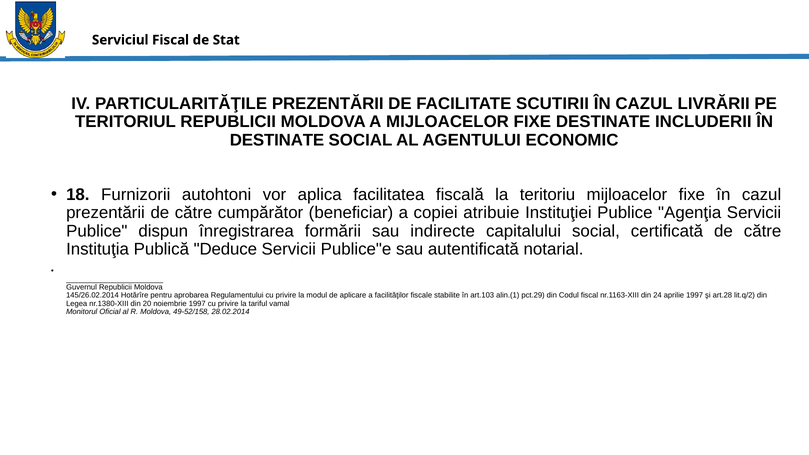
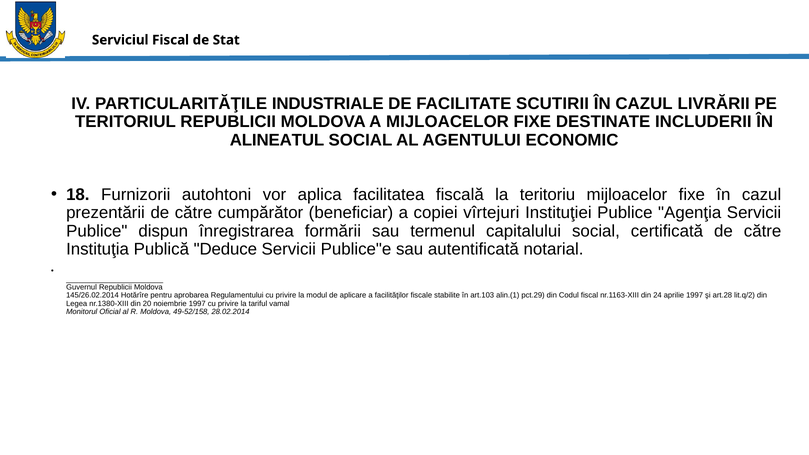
PARTICULARITĂŢILE PREZENTĂRII: PREZENTĂRII -> INDUSTRIALE
DESTINATE at (277, 140): DESTINATE -> ALINEATUL
atribuie: atribuie -> vîrtejuri
indirecte: indirecte -> termenul
